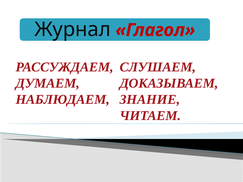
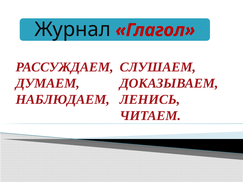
ЗНАНИЕ: ЗНАНИЕ -> ЛЕНИСЬ
